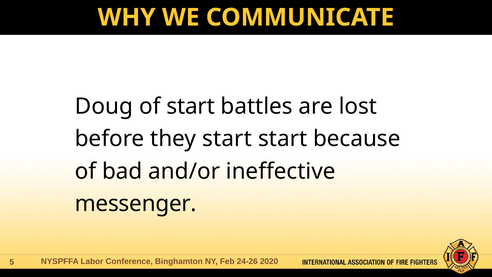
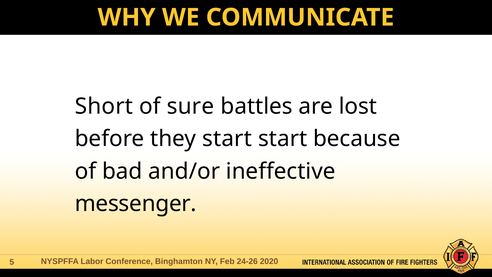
Doug: Doug -> Short
of start: start -> sure
